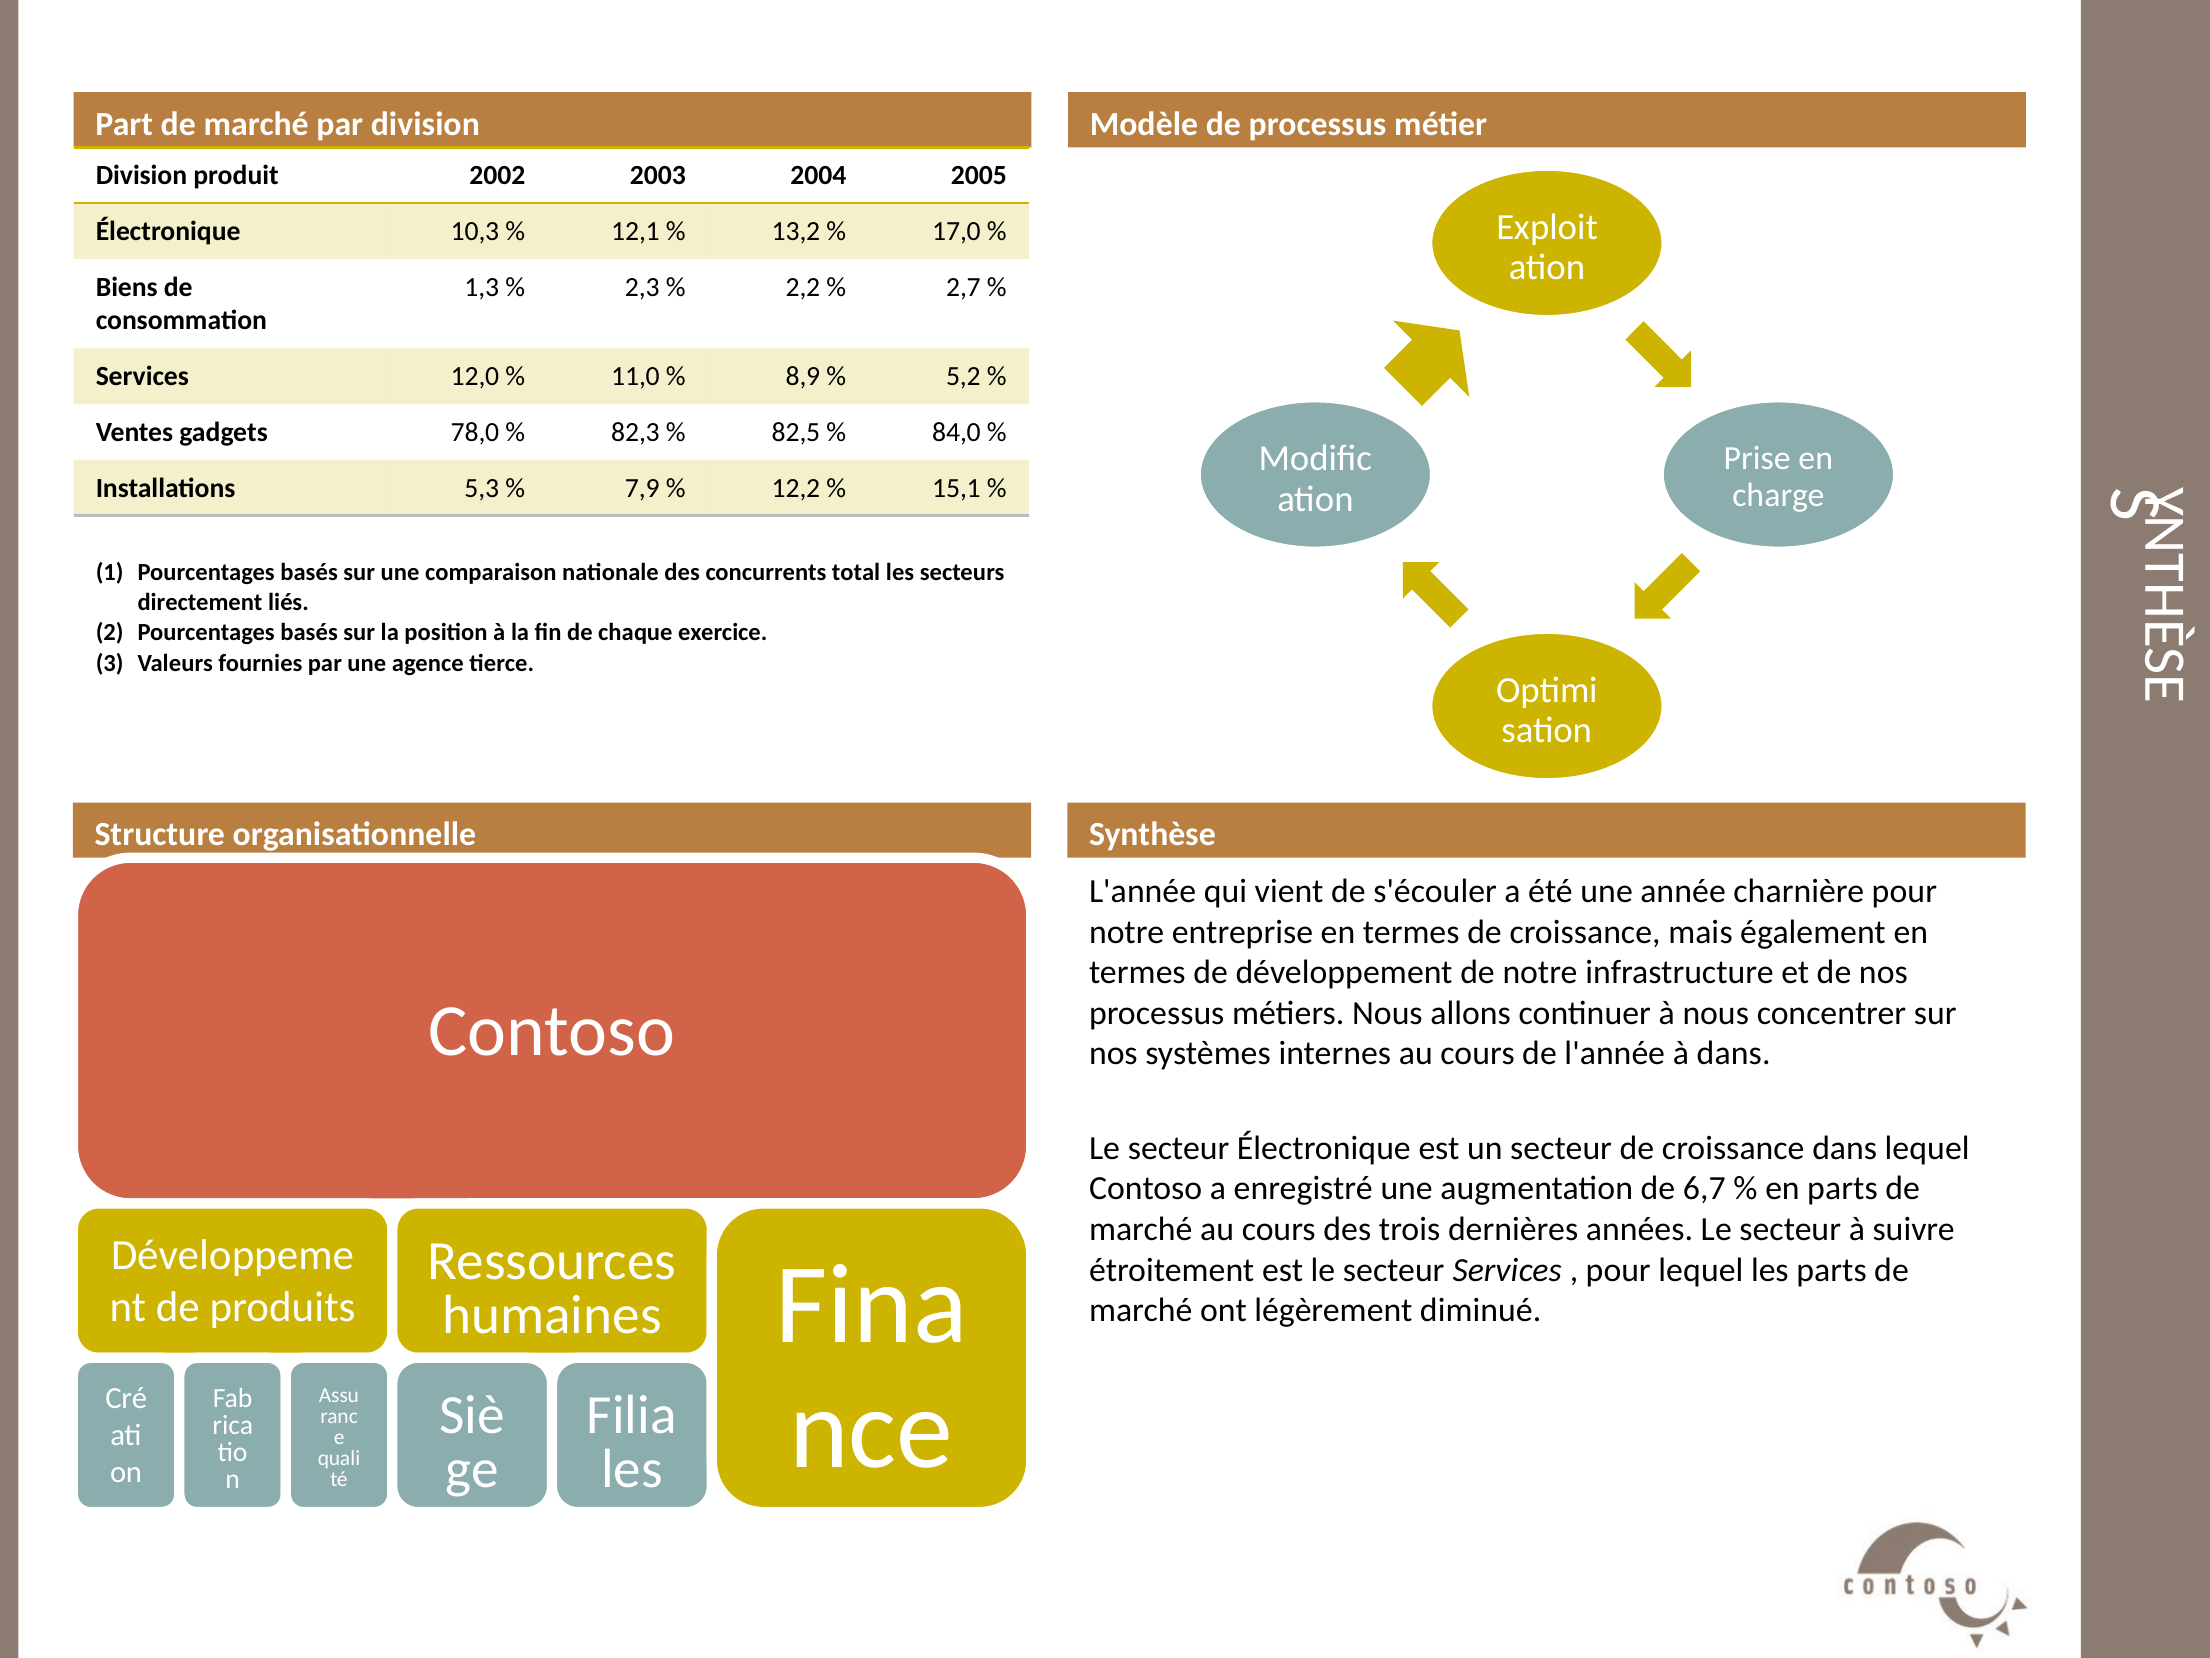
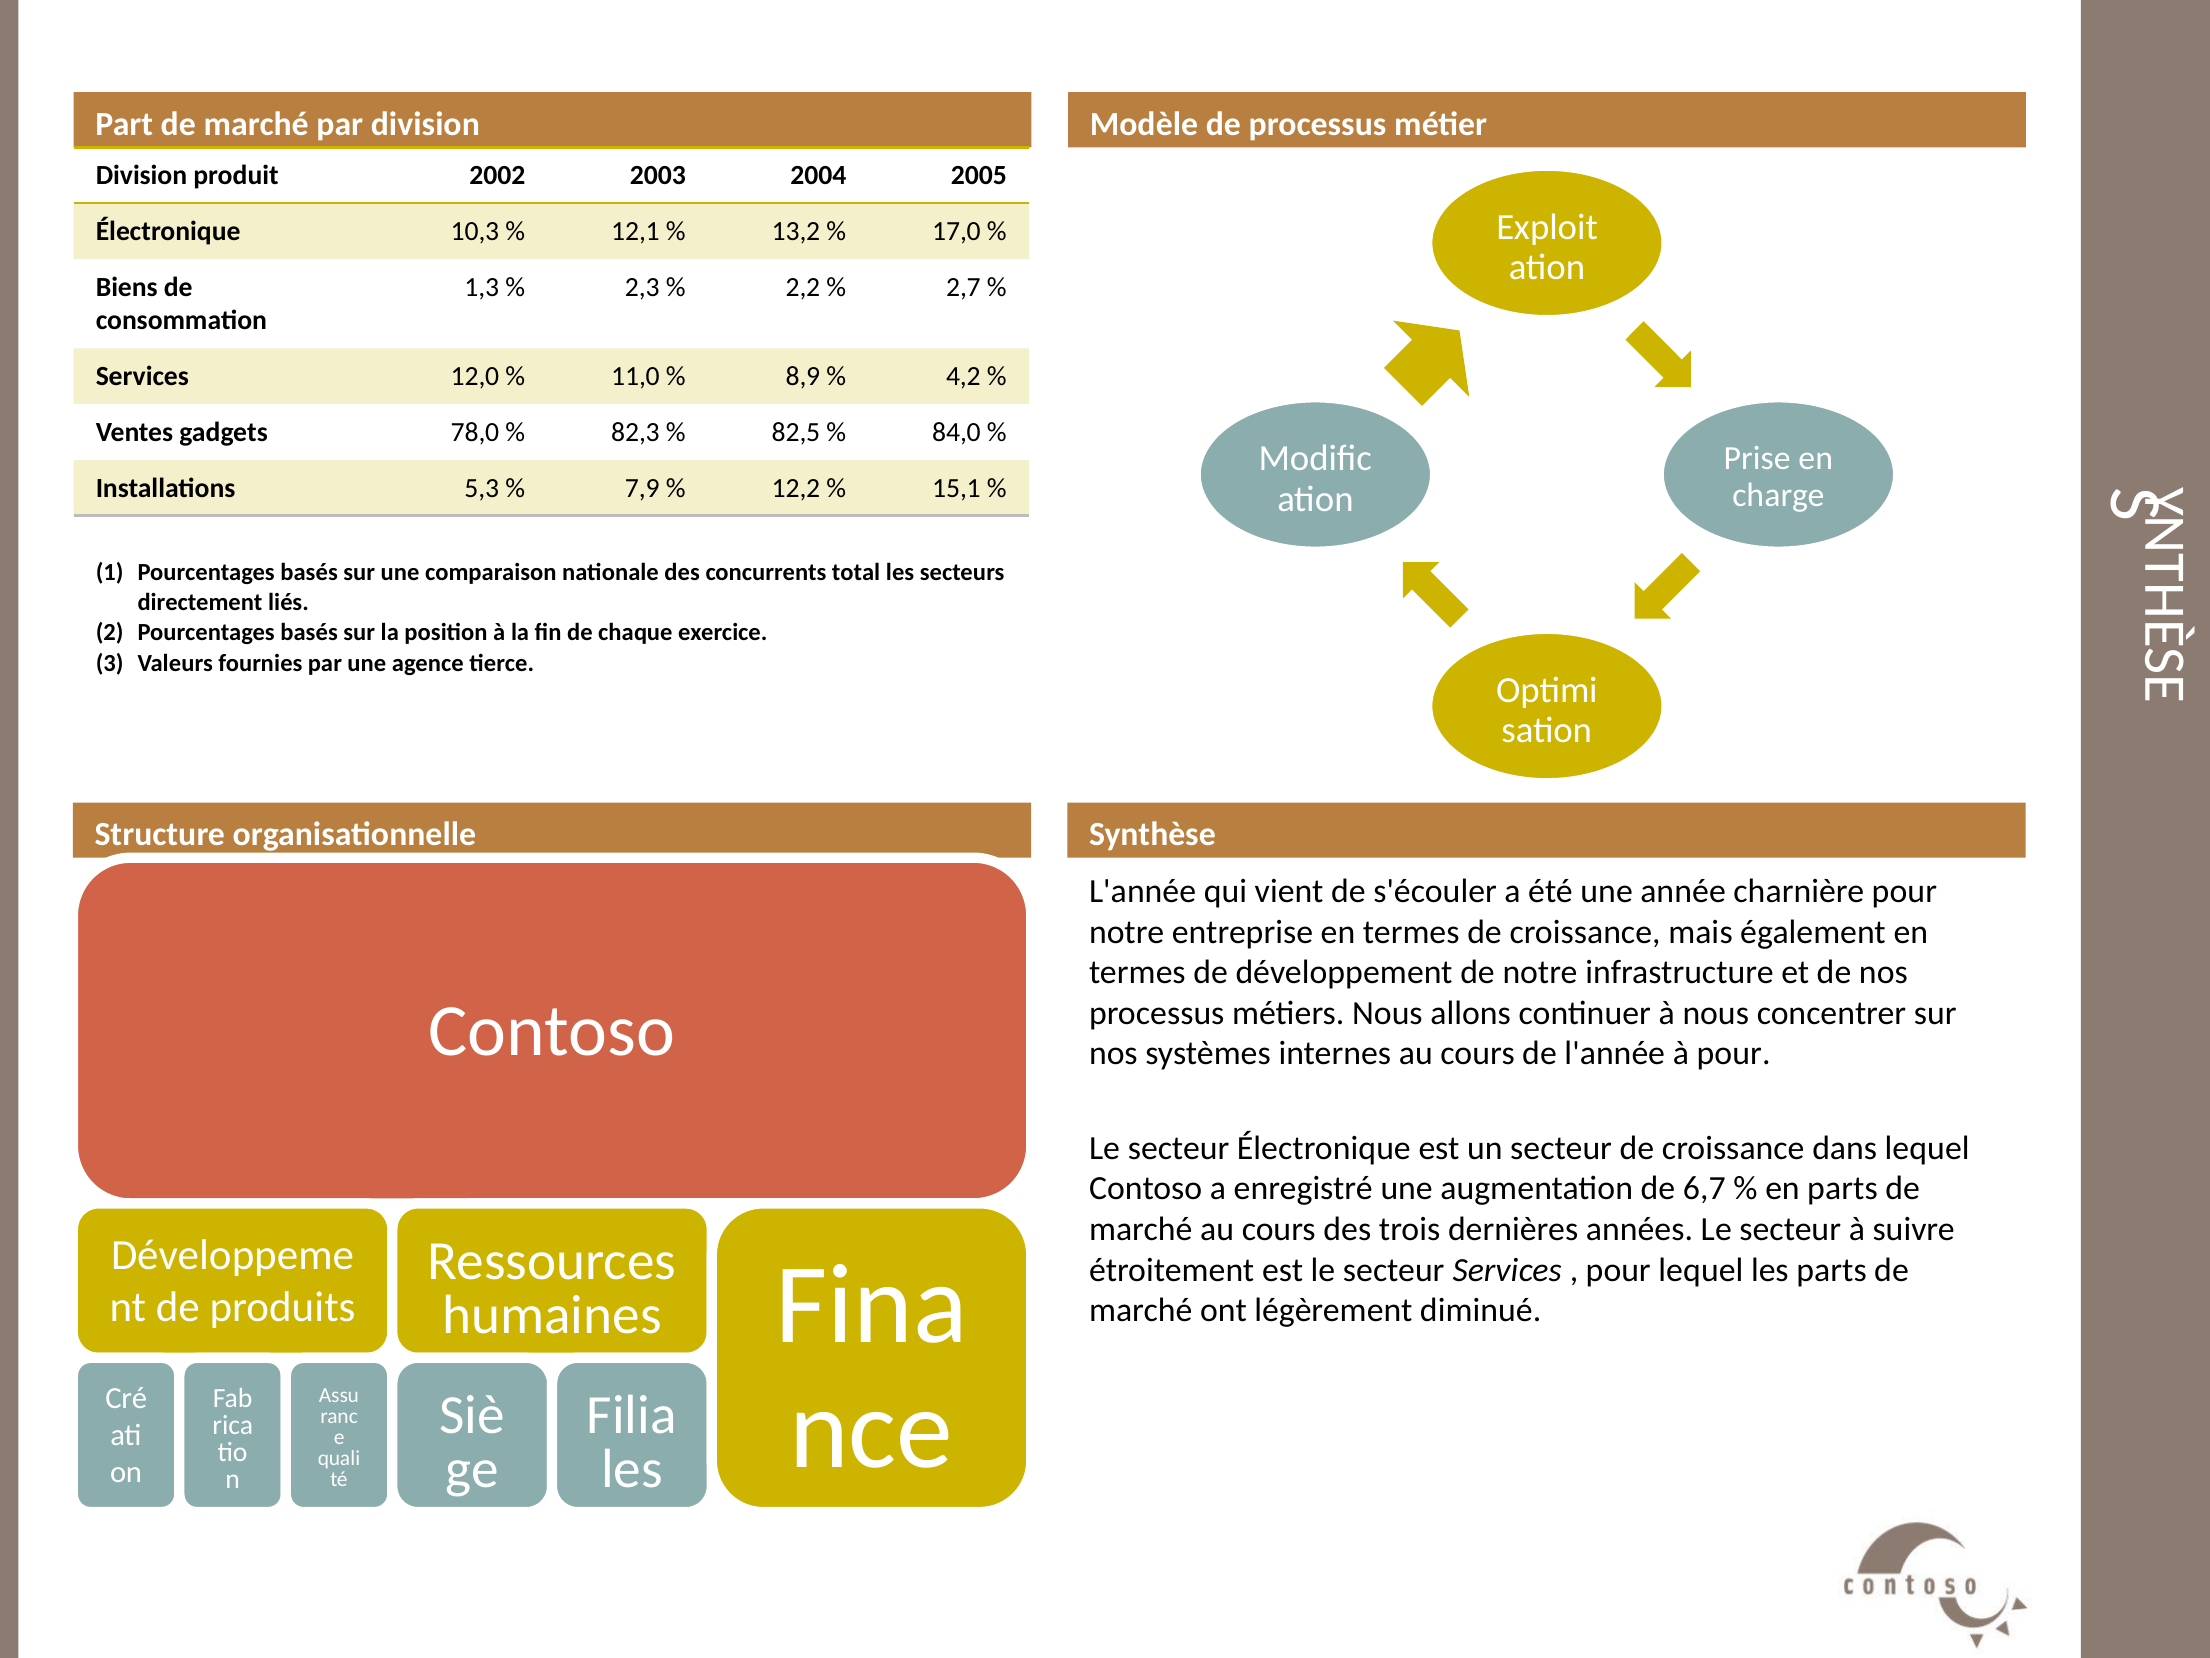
5,2: 5,2 -> 4,2
à dans: dans -> pour
